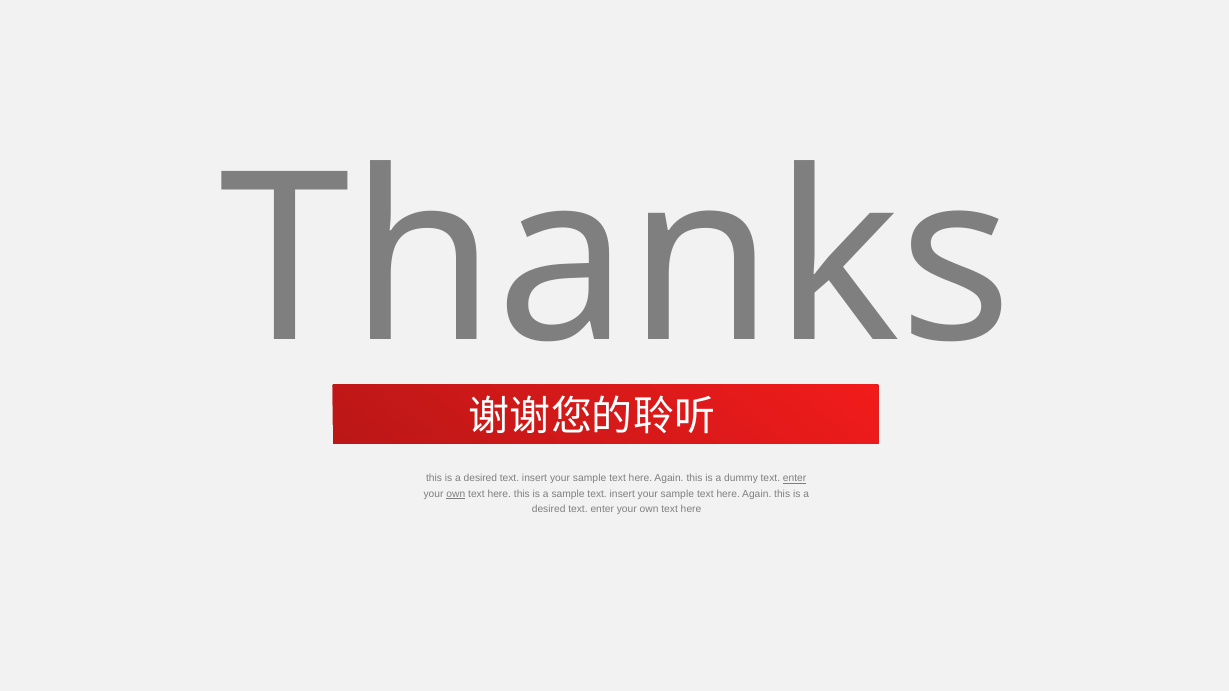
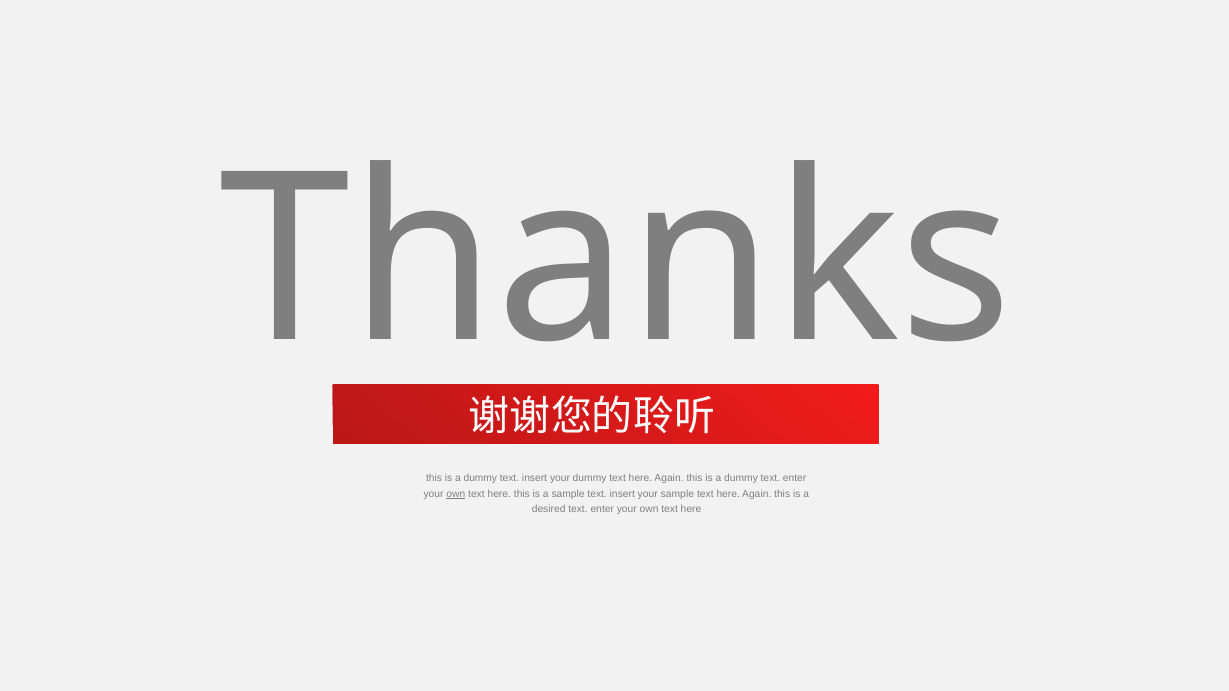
desired at (480, 479): desired -> dummy
sample at (590, 479): sample -> dummy
enter at (795, 479) underline: present -> none
